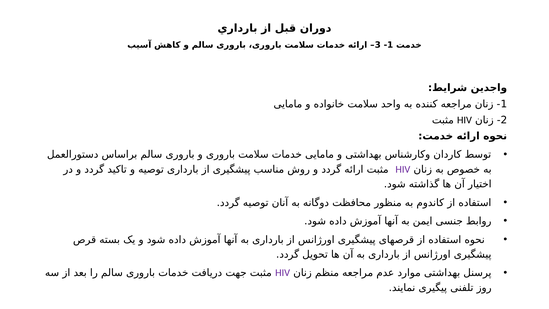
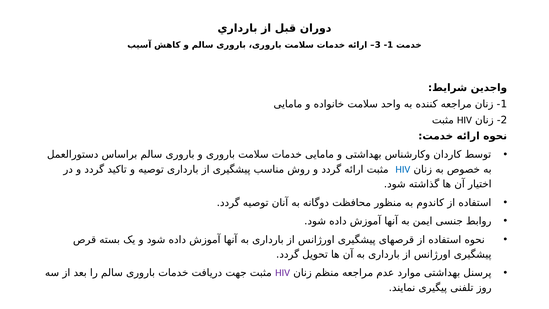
HIV at (403, 169) colour: purple -> blue
